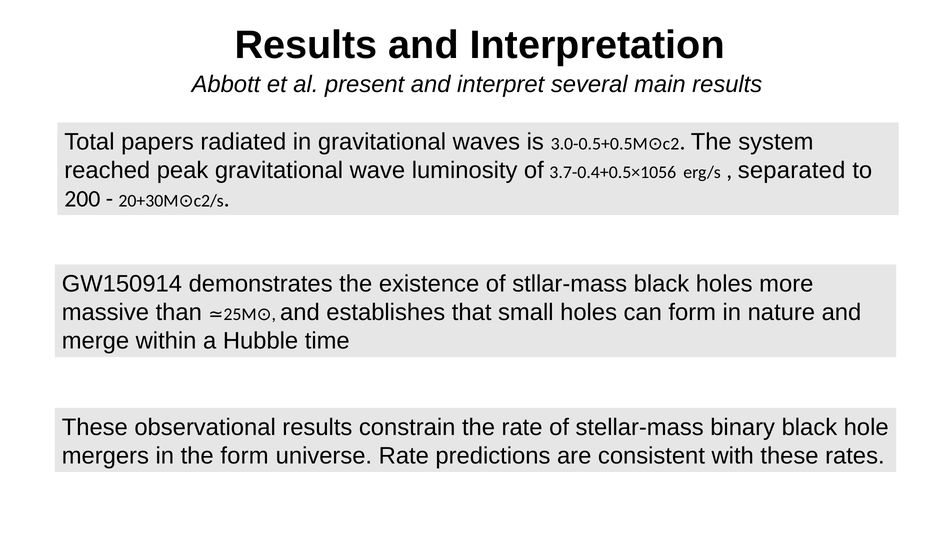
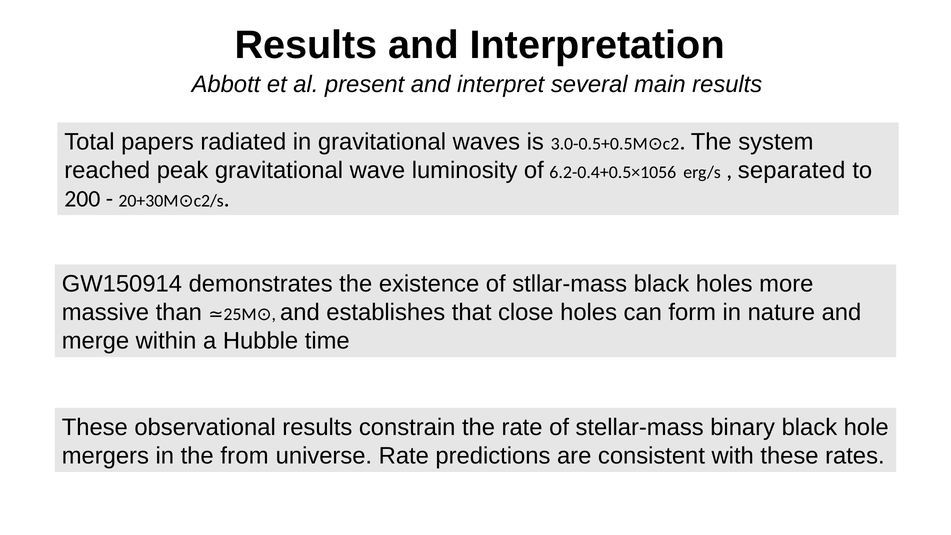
3.7-0.4+0.5×1056: 3.7-0.4+0.5×1056 -> 6.2-0.4+0.5×1056
small: small -> close
the form: form -> from
